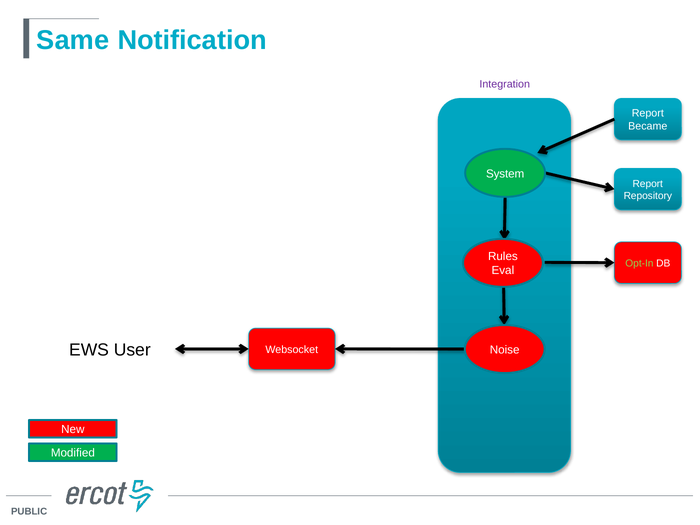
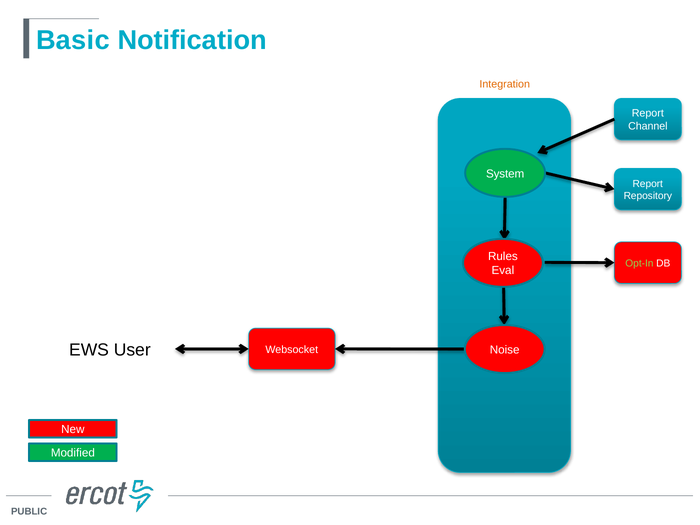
Same: Same -> Basic
Integration colour: purple -> orange
Became: Became -> Channel
